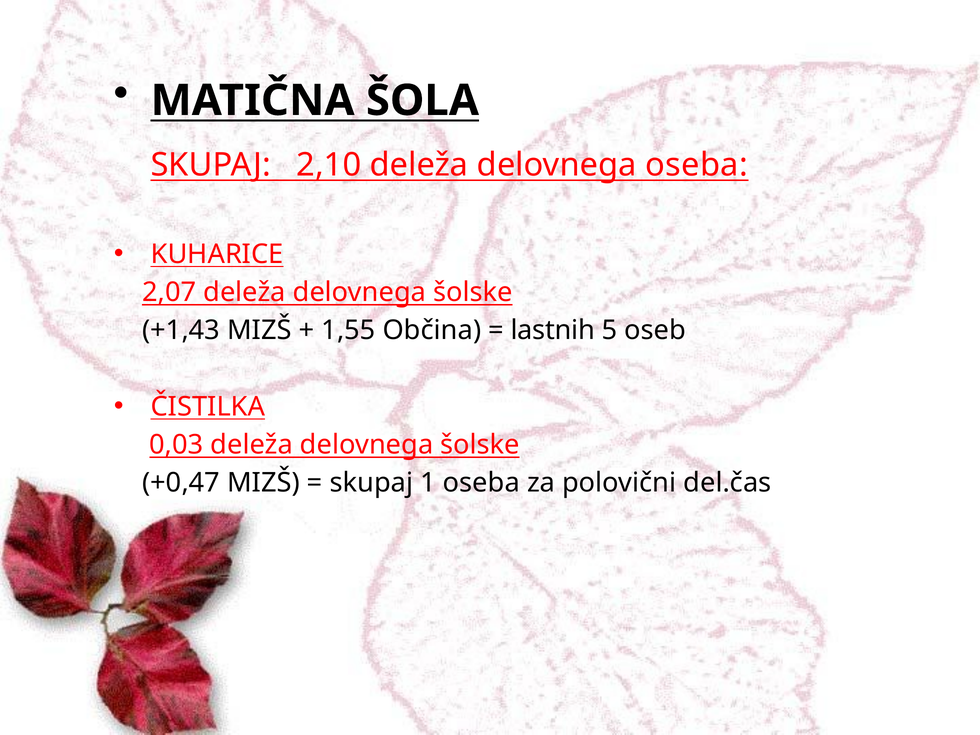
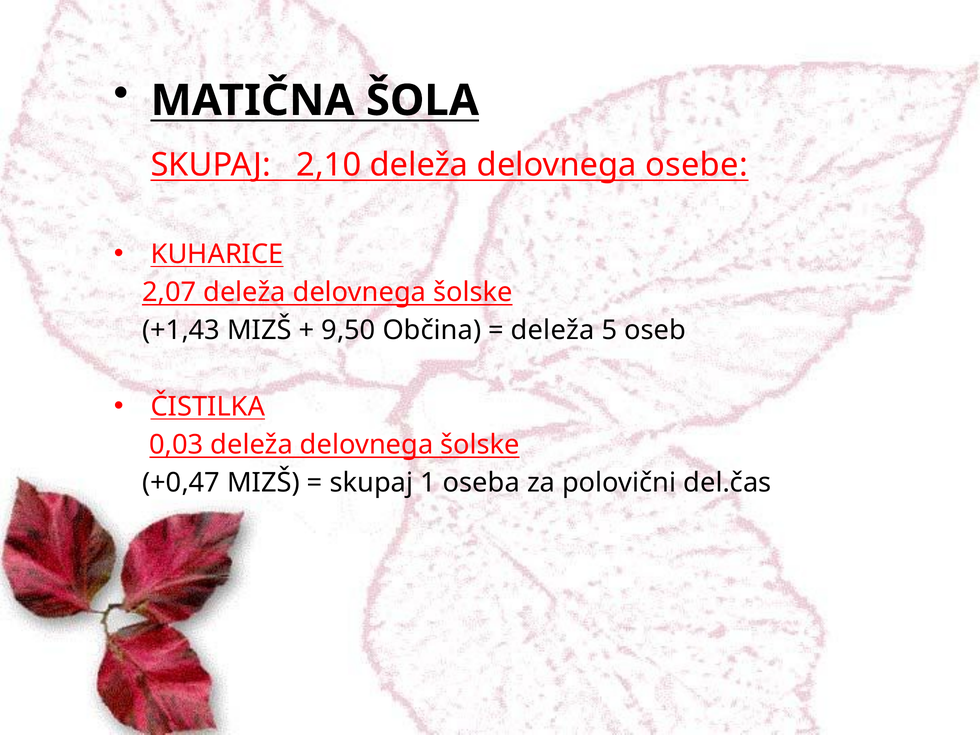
delovnega oseba: oseba -> osebe
1,55: 1,55 -> 9,50
lastnih at (553, 330): lastnih -> deleža
